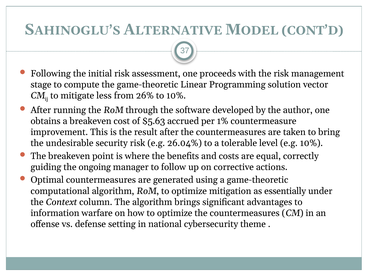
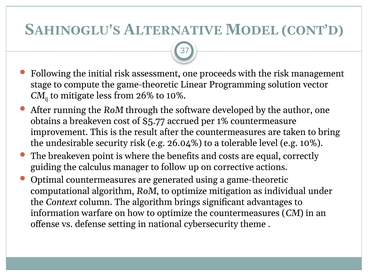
$5.63: $5.63 -> $5.77
ongoing: ongoing -> calculus
essentially: essentially -> individual
